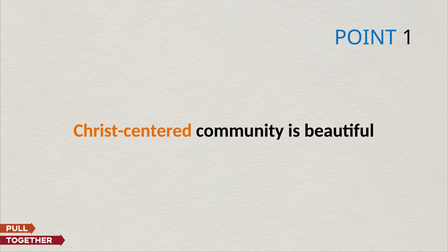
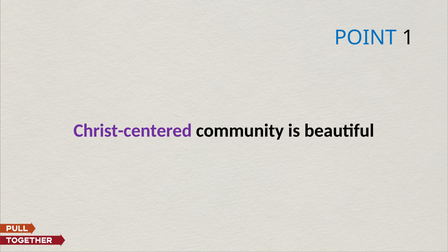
Christ-centered colour: orange -> purple
